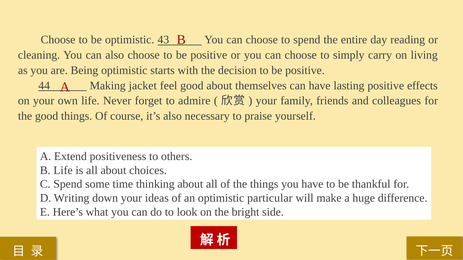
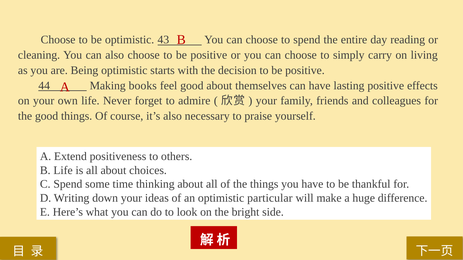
jacket: jacket -> books
